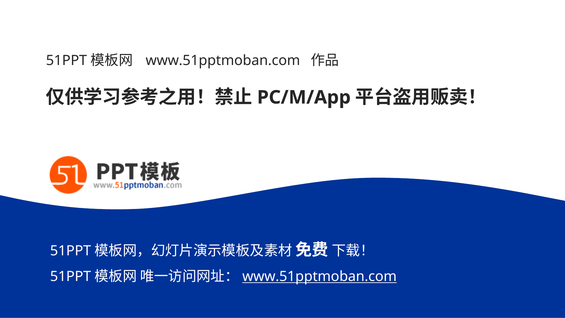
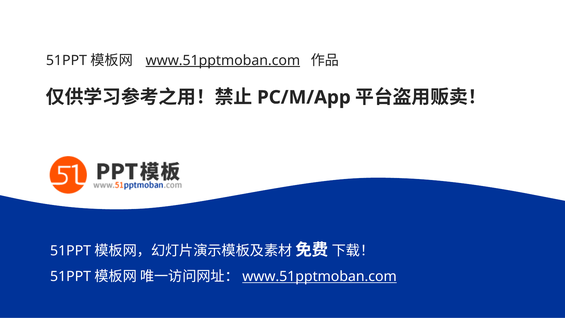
www.51pptmoban.com at (223, 60) underline: none -> present
